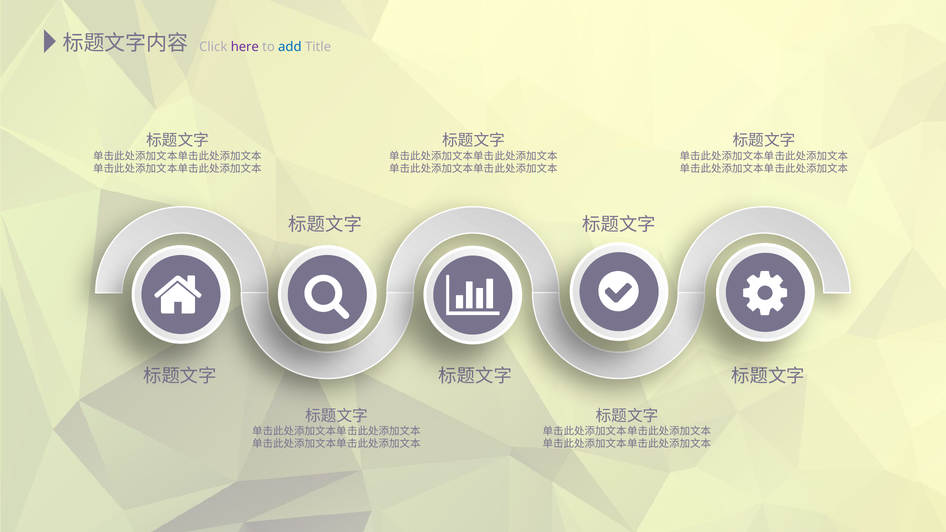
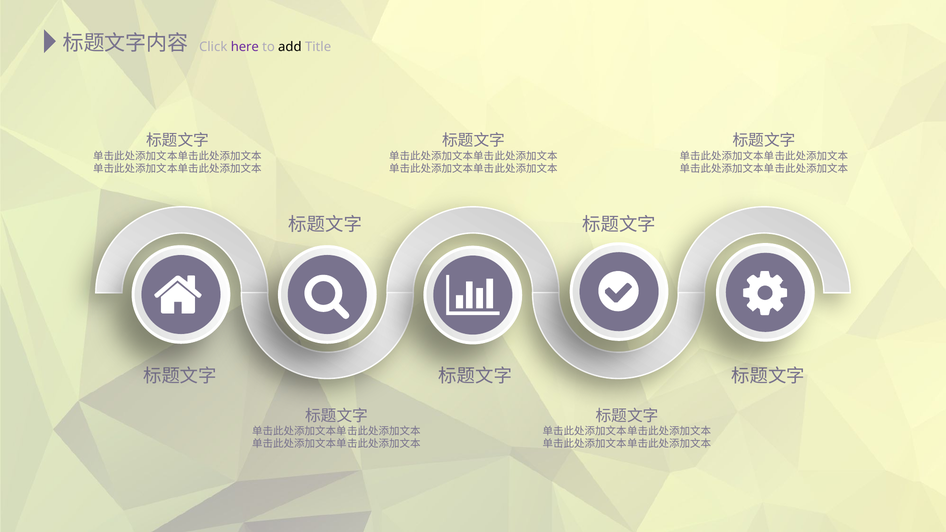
add colour: blue -> black
